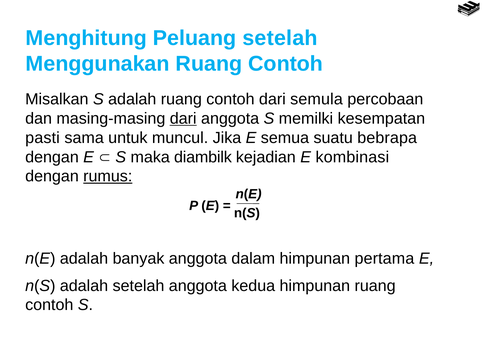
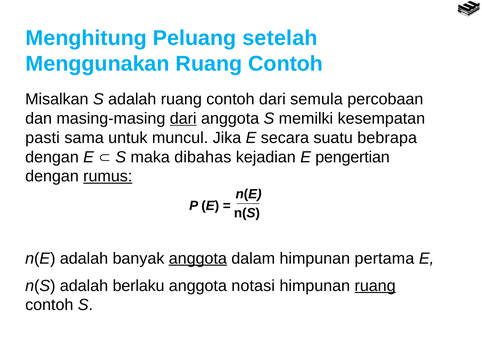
semua: semua -> secara
diambilk: diambilk -> dibahas
kombinasi: kombinasi -> pengertian
anggota at (198, 258) underline: none -> present
adalah setelah: setelah -> berlaku
kedua: kedua -> notasi
ruang at (375, 285) underline: none -> present
